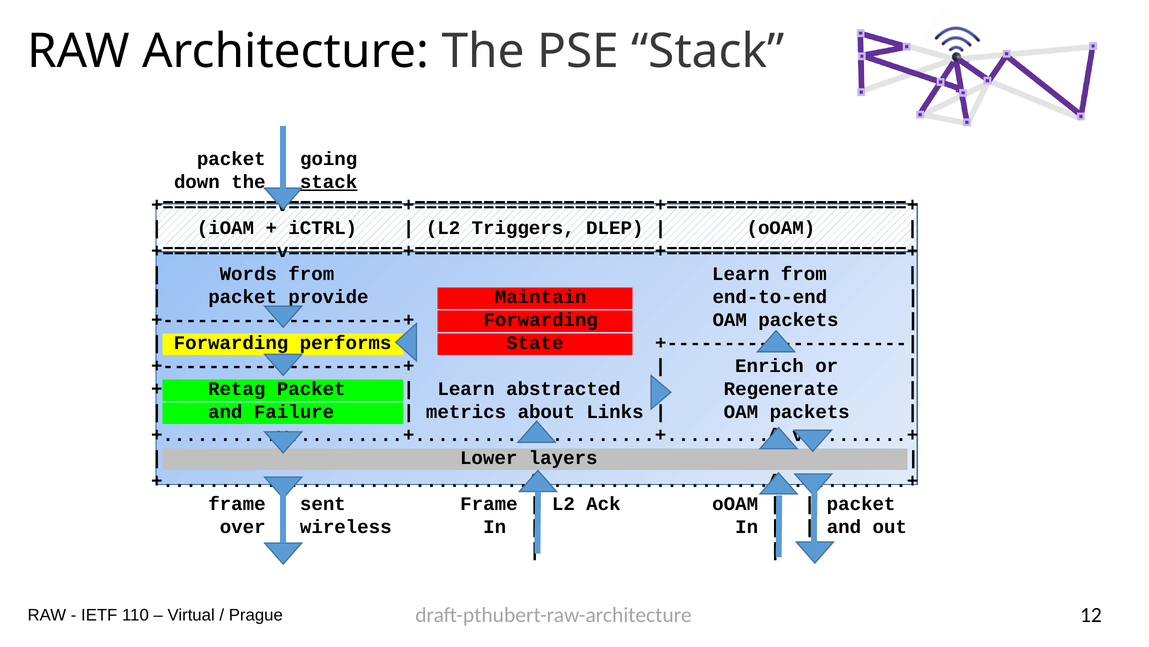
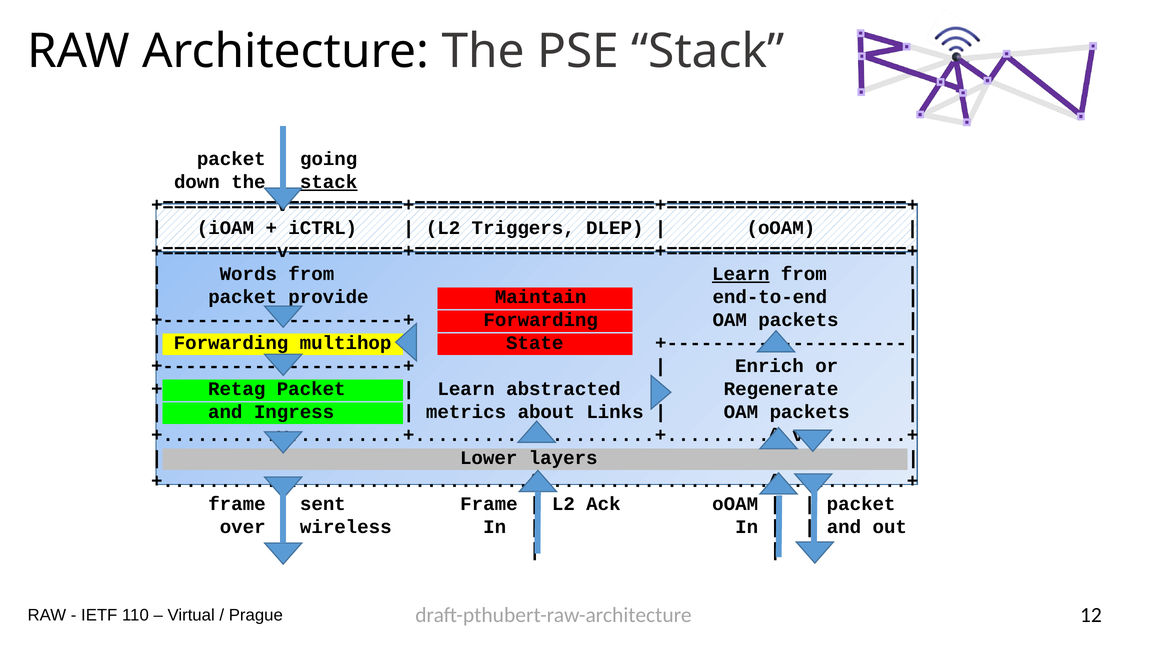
Learn at (741, 274) underline: none -> present
performs: performs -> multihop
Failure: Failure -> Ingress
